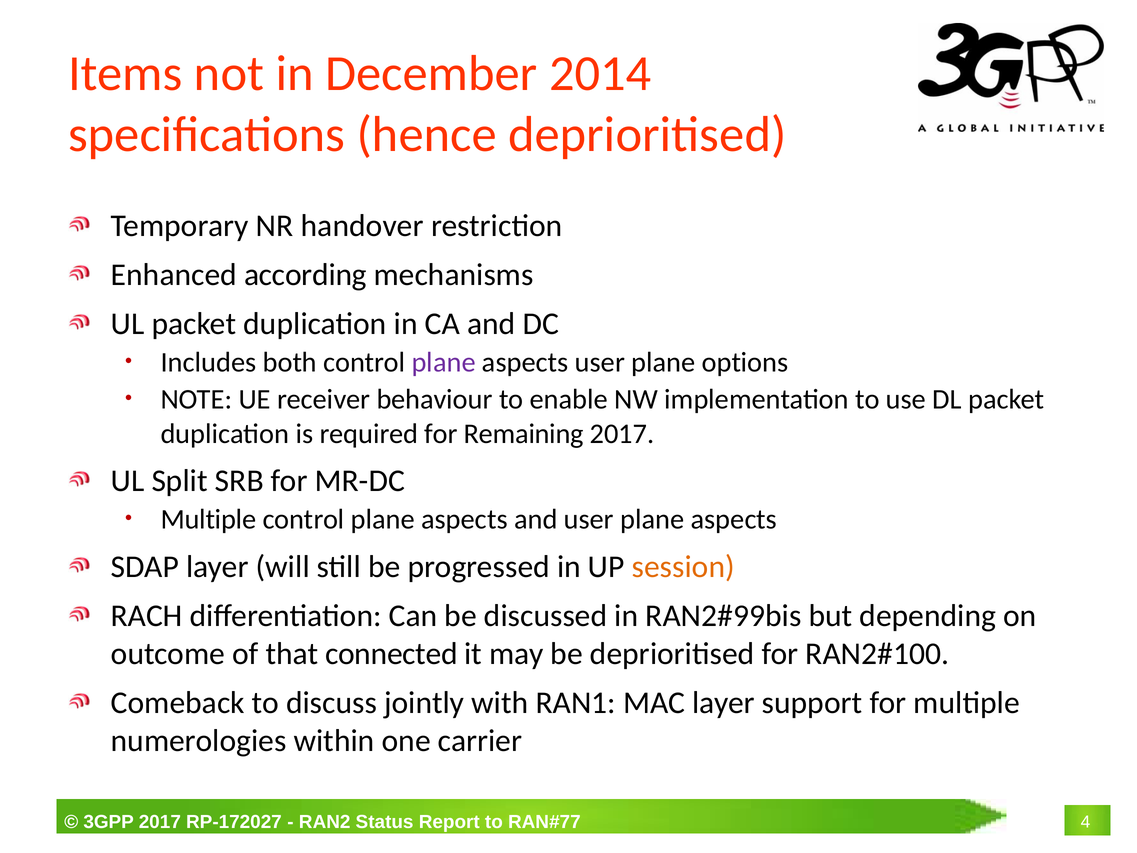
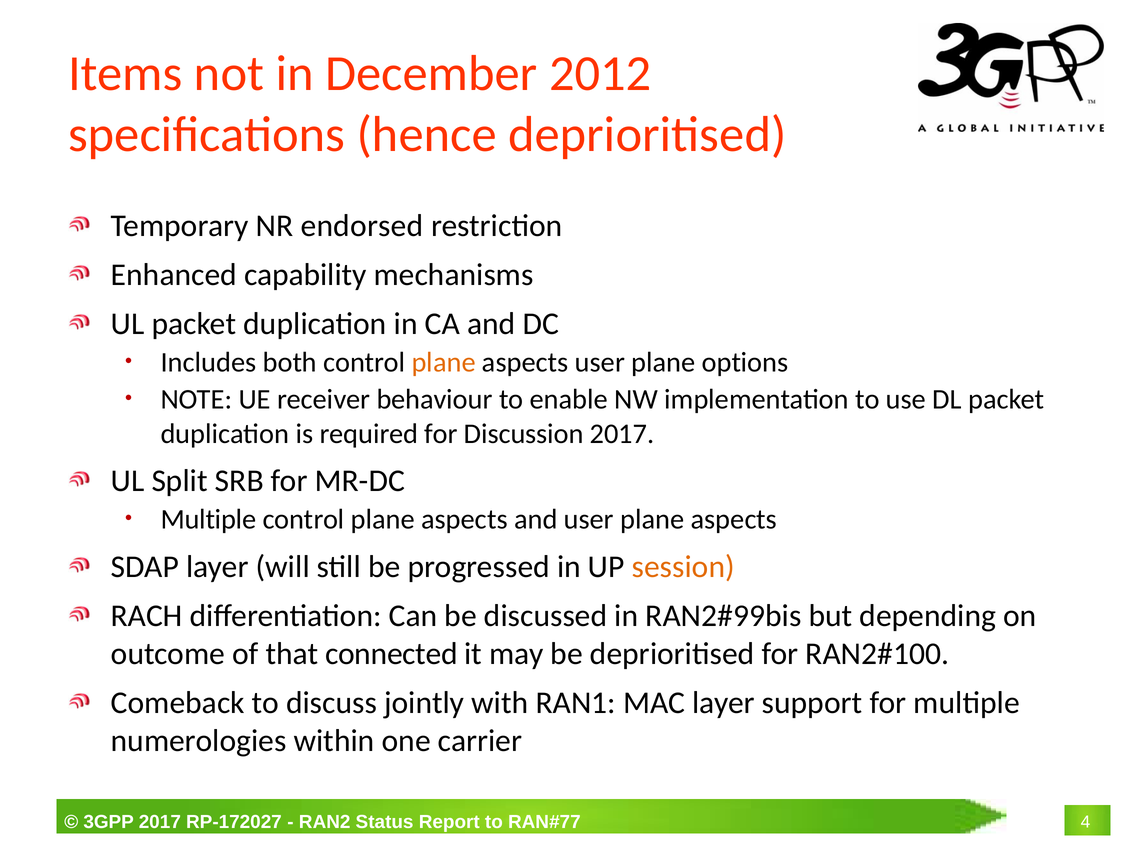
2014: 2014 -> 2012
handover: handover -> endorsed
according: according -> capability
plane at (444, 362) colour: purple -> orange
Remaining: Remaining -> Discussion
